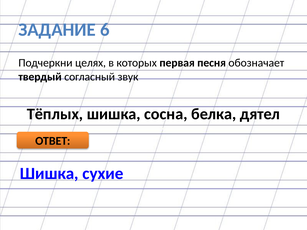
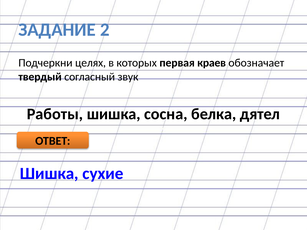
6: 6 -> 2
песня: песня -> краев
Тёплых: Тёплых -> Работы
